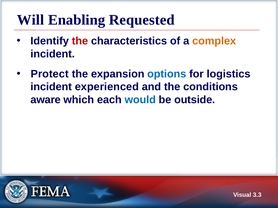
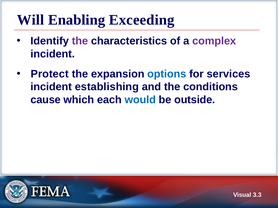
Requested: Requested -> Exceeding
the at (80, 41) colour: red -> purple
complex colour: orange -> purple
logistics: logistics -> services
experienced: experienced -> establishing
aware: aware -> cause
